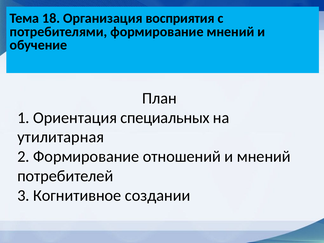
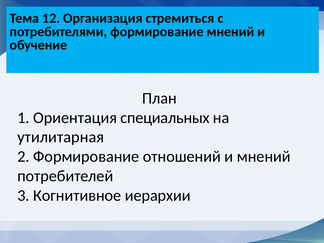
18: 18 -> 12
восприятия: восприятия -> стремиться
создании: создании -> иерархии
